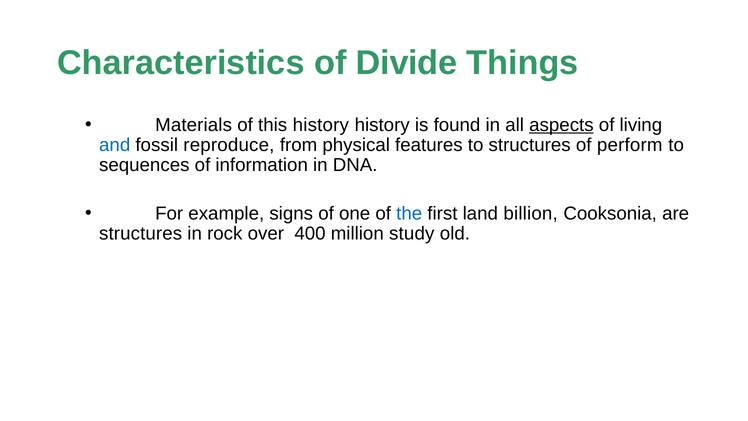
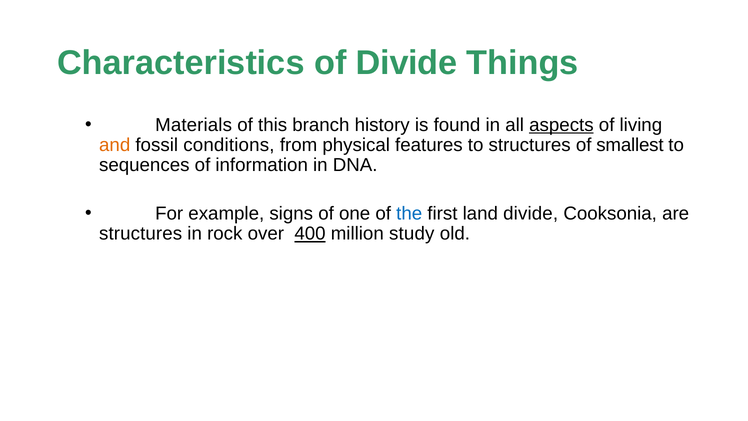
this history: history -> branch
and colour: blue -> orange
reproduce: reproduce -> conditions
perform: perform -> smallest
land billion: billion -> divide
400 underline: none -> present
